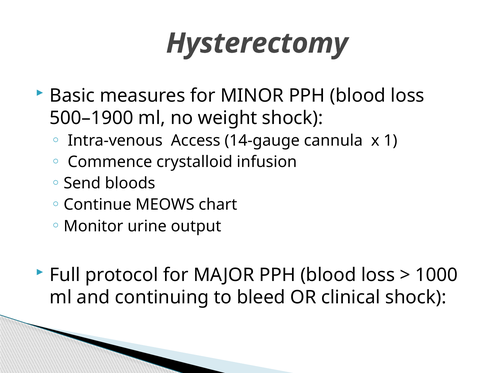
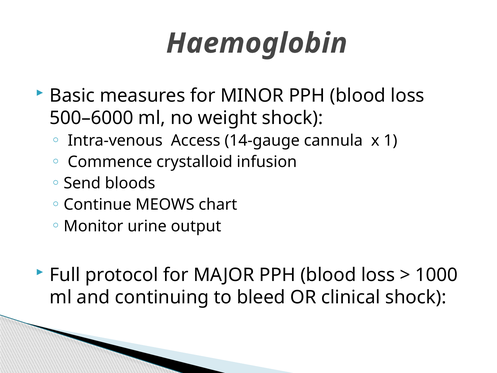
Hysterectomy: Hysterectomy -> Haemoglobin
500–1900: 500–1900 -> 500–6000
